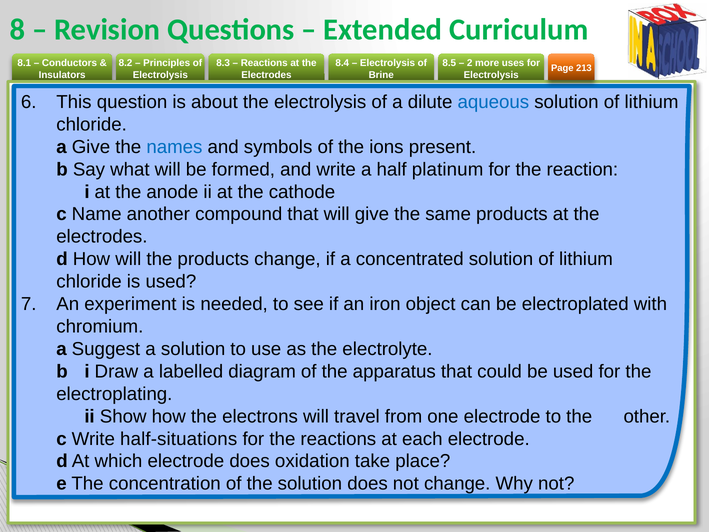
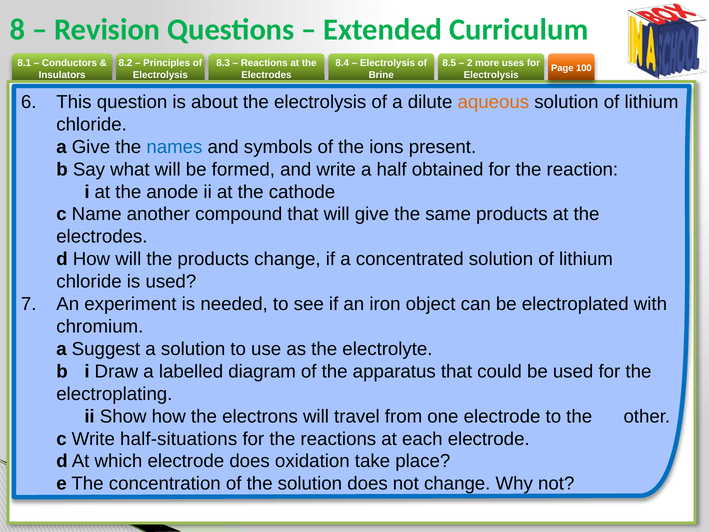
213: 213 -> 100
aqueous colour: blue -> orange
platinum: platinum -> obtained
